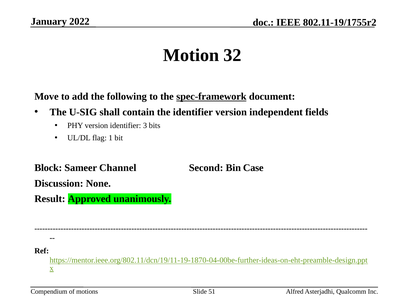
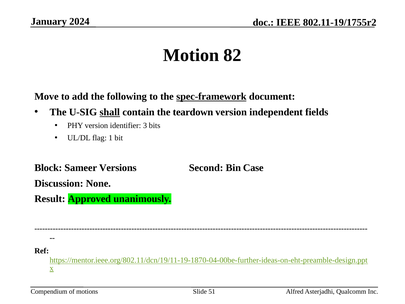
2022: 2022 -> 2024
32: 32 -> 82
shall underline: none -> present
the identifier: identifier -> teardown
Channel: Channel -> Versions
